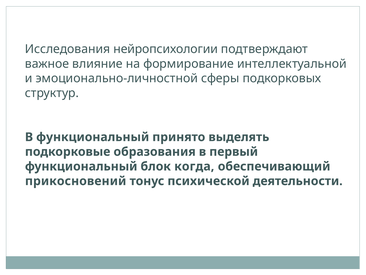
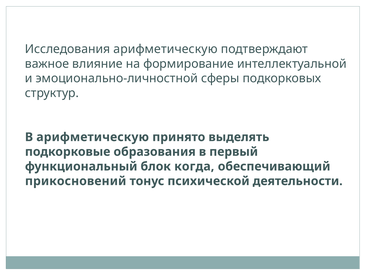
Исследования нейропсихологии: нейропсихологии -> арифметическую
В функциональный: функциональный -> арифметическую
